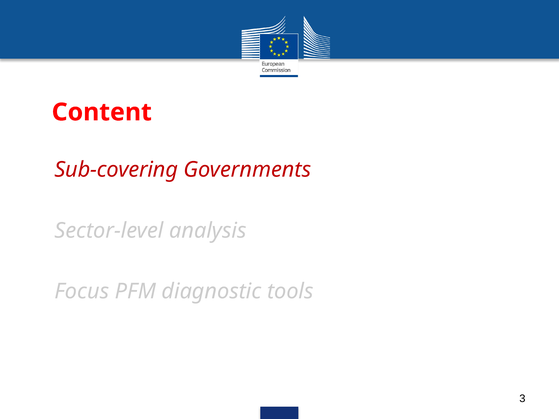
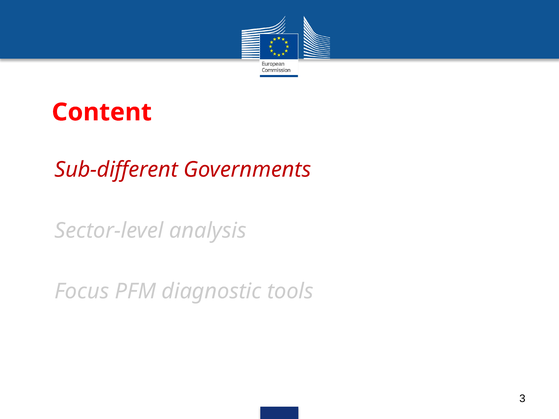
Sub-covering: Sub-covering -> Sub-different
